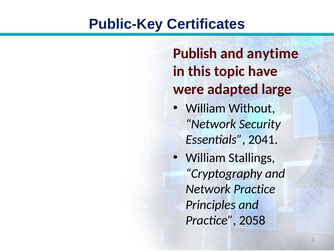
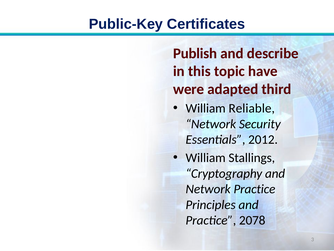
anytime: anytime -> describe
large: large -> third
Without: Without -> Reliable
2041: 2041 -> 2012
2058: 2058 -> 2078
